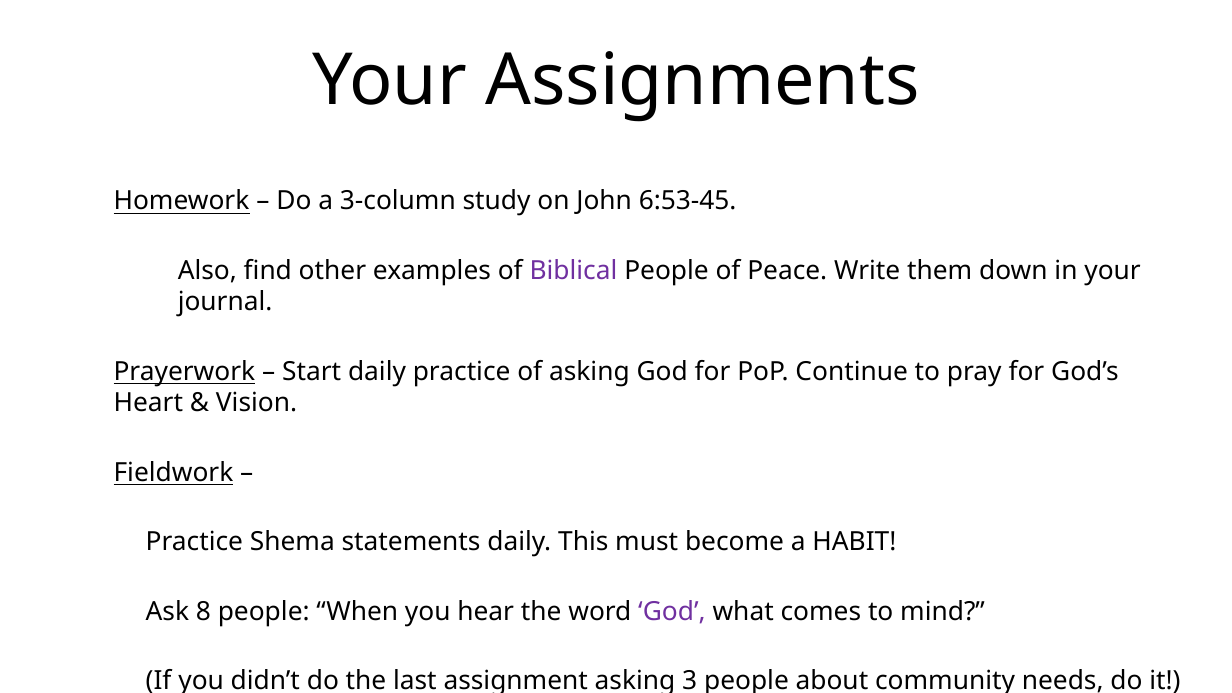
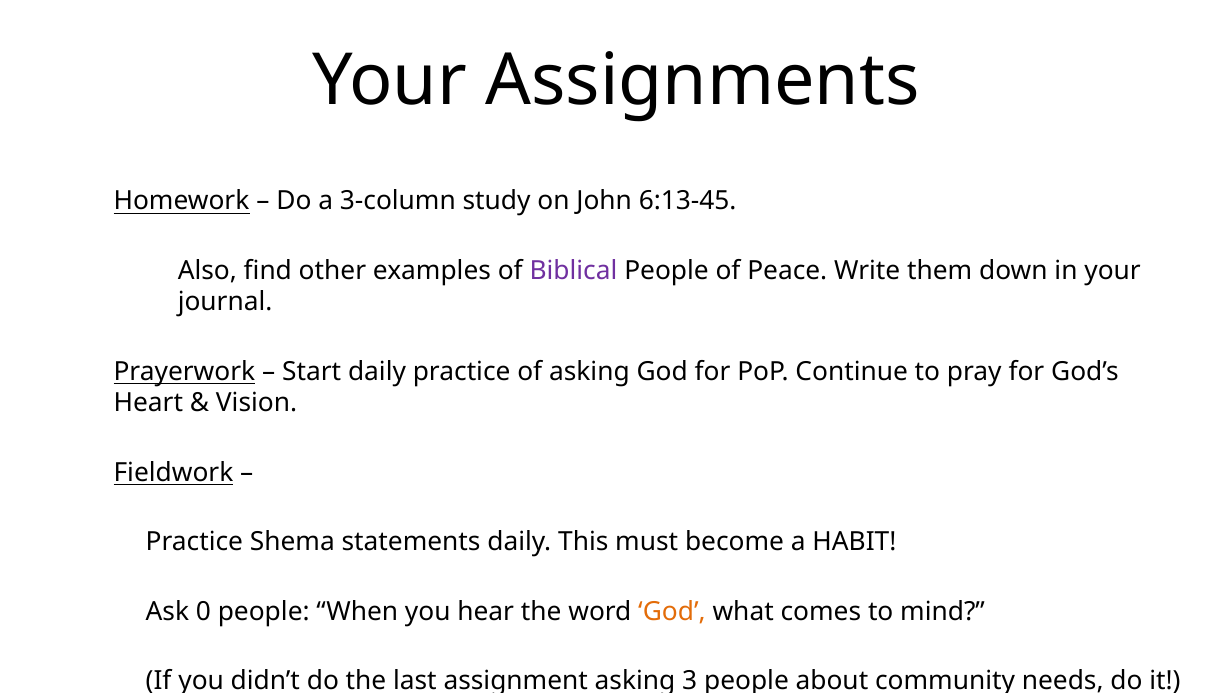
6:53-45: 6:53-45 -> 6:13-45
8: 8 -> 0
God at (672, 611) colour: purple -> orange
